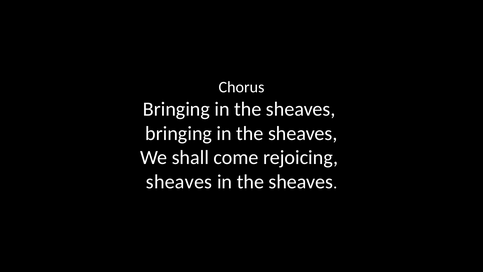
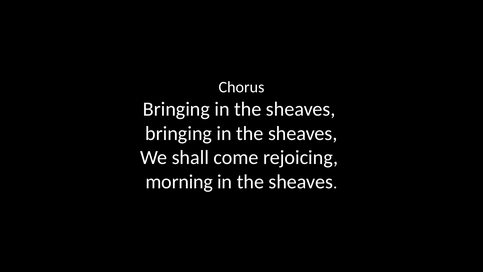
sheaves at (179, 182): sheaves -> morning
